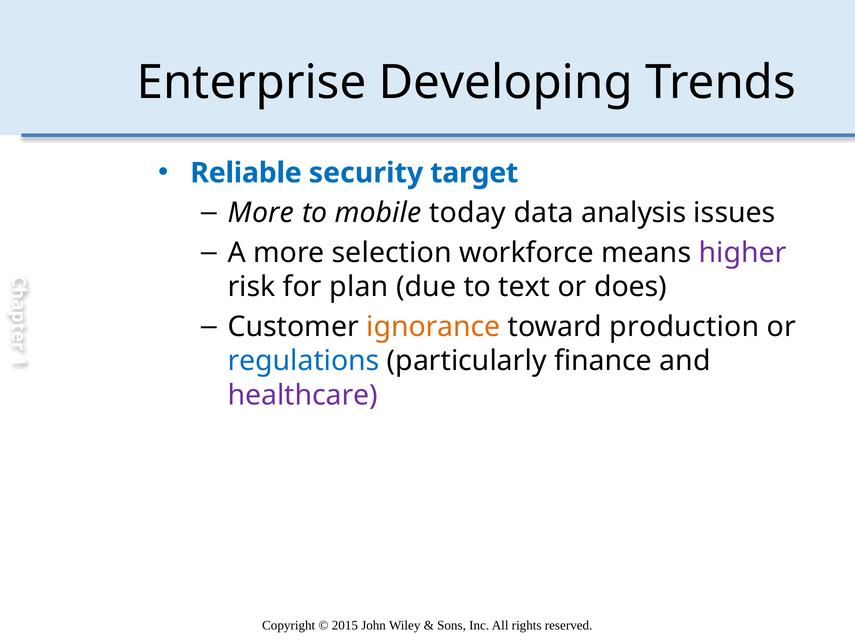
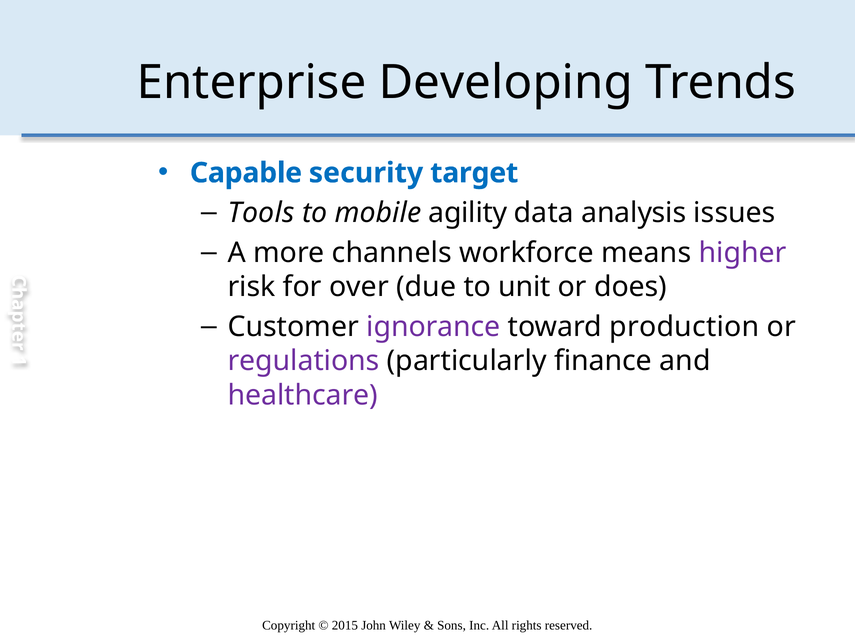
Reliable: Reliable -> Capable
More at (261, 213): More -> Tools
today: today -> agility
selection: selection -> channels
plan: plan -> over
text: text -> unit
ignorance colour: orange -> purple
regulations colour: blue -> purple
